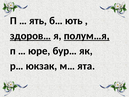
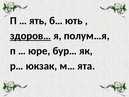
полум…я underline: present -> none
